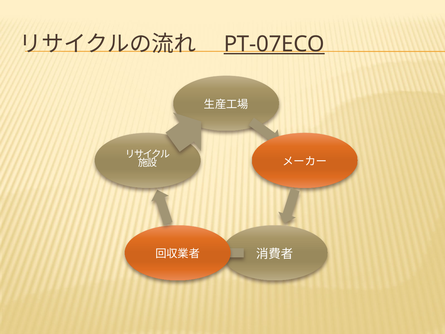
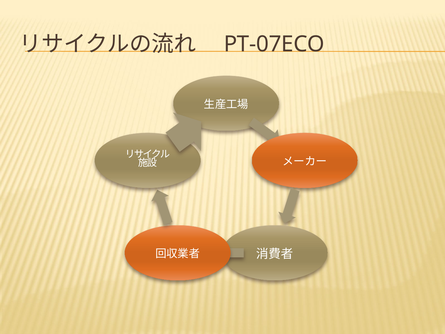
PT-07ECO underline: present -> none
